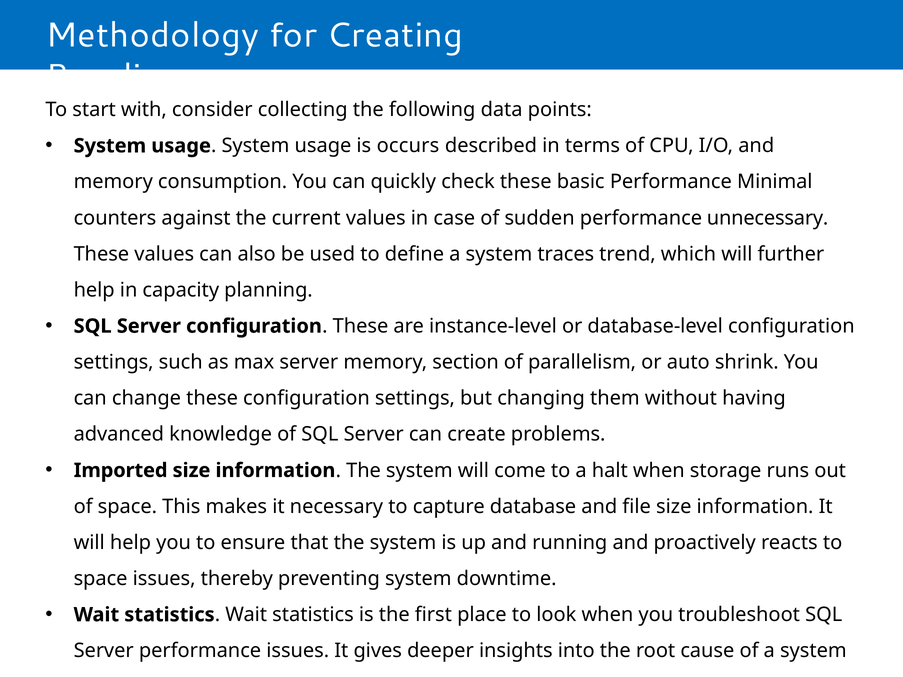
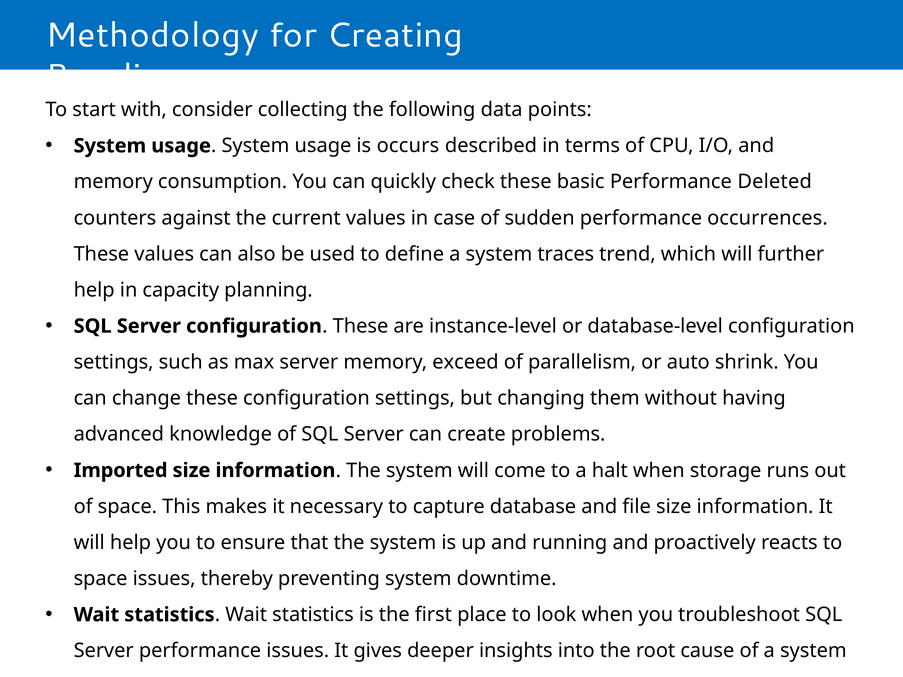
Minimal: Minimal -> Deleted
unnecessary: unnecessary -> occurrences
section: section -> exceed
